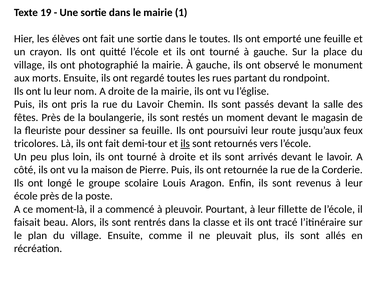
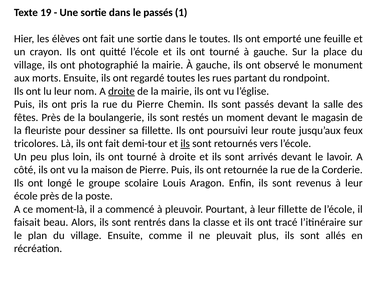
le mairie: mairie -> passés
droite at (121, 91) underline: none -> present
du Lavoir: Lavoir -> Pierre
sa feuille: feuille -> fillette
